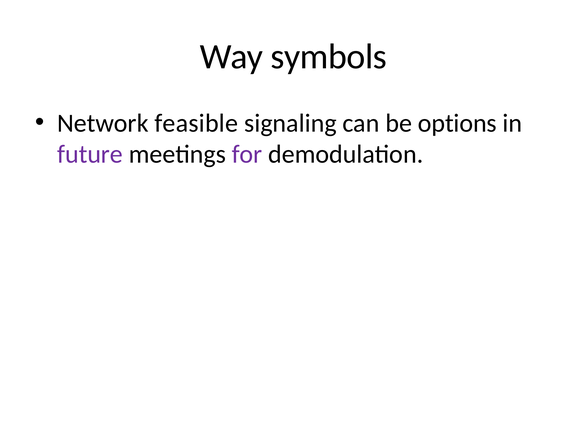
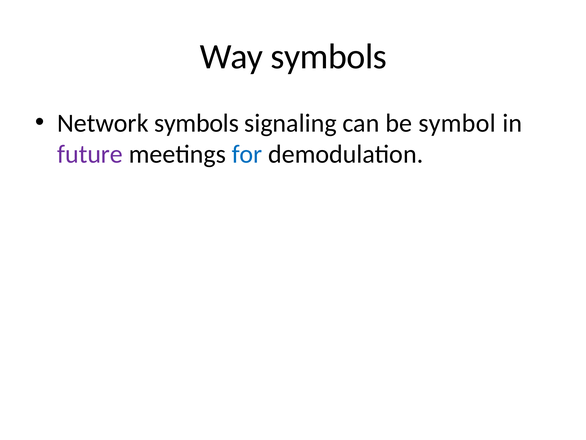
Network feasible: feasible -> symbols
options: options -> symbol
for colour: purple -> blue
